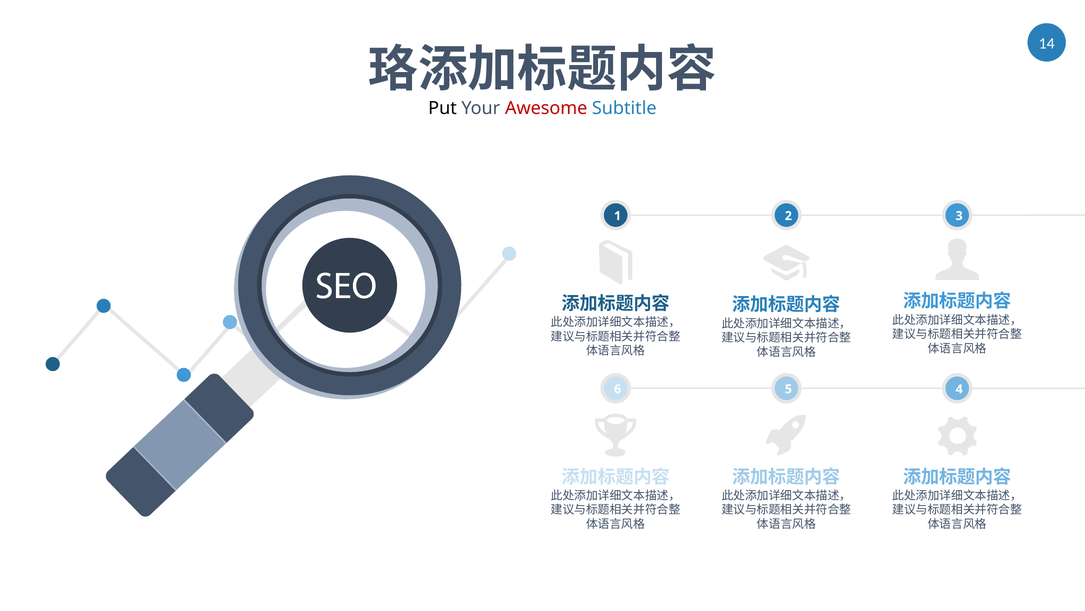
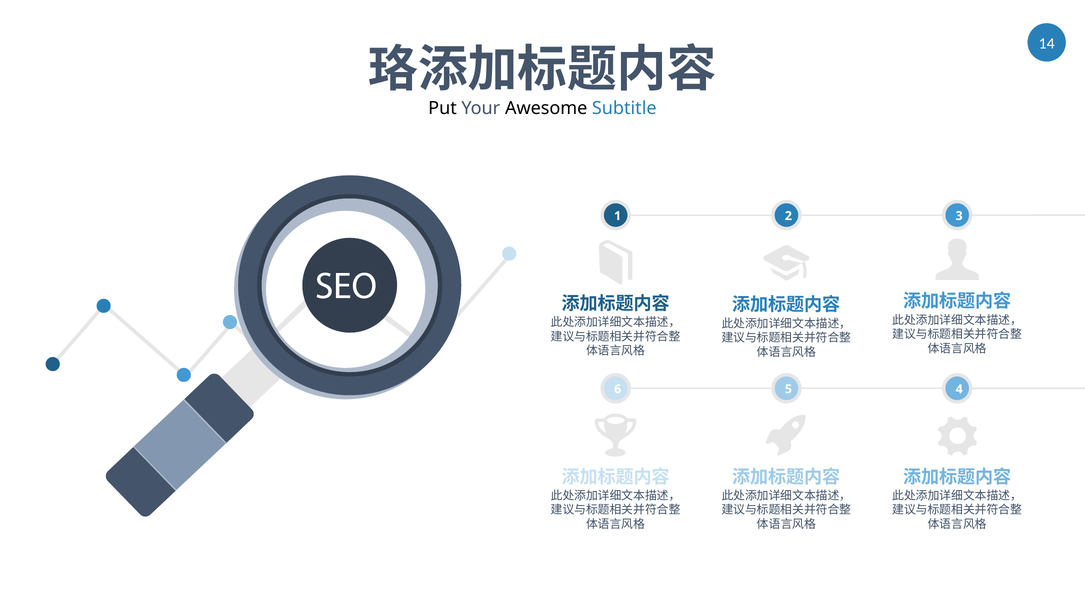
Awesome colour: red -> black
